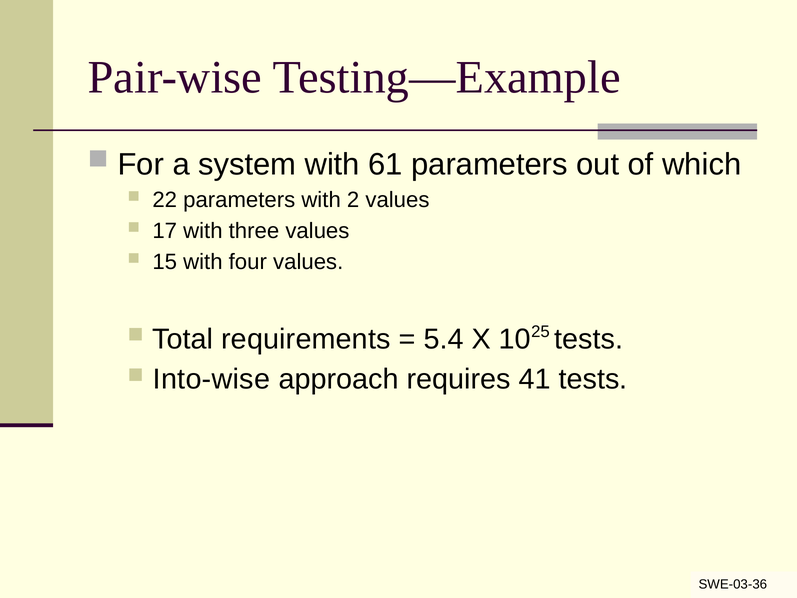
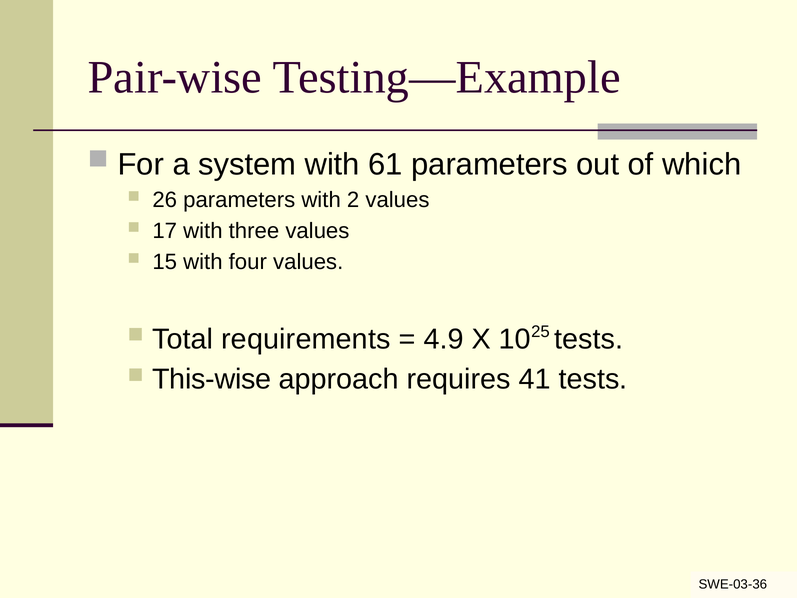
22: 22 -> 26
5.4: 5.4 -> 4.9
Into-wise: Into-wise -> This-wise
